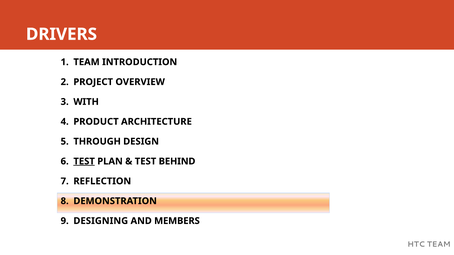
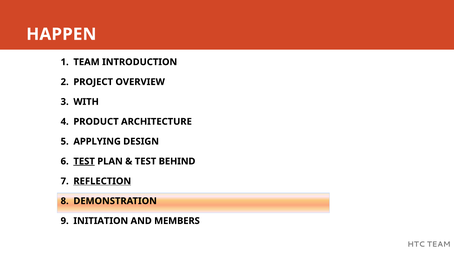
DRIVERS: DRIVERS -> HAPPEN
THROUGH: THROUGH -> APPLYING
REFLECTION underline: none -> present
DESIGNING: DESIGNING -> INITIATION
